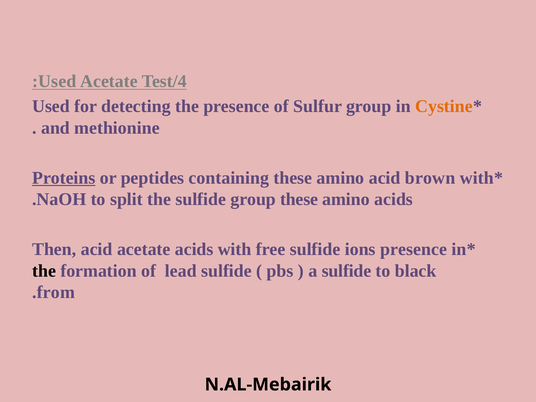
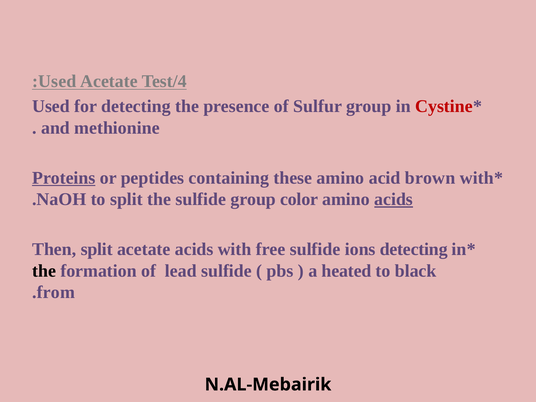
Cystine colour: orange -> red
group these: these -> color
acids at (394, 199) underline: none -> present
Then acid: acid -> split
ions presence: presence -> detecting
a sulfide: sulfide -> heated
